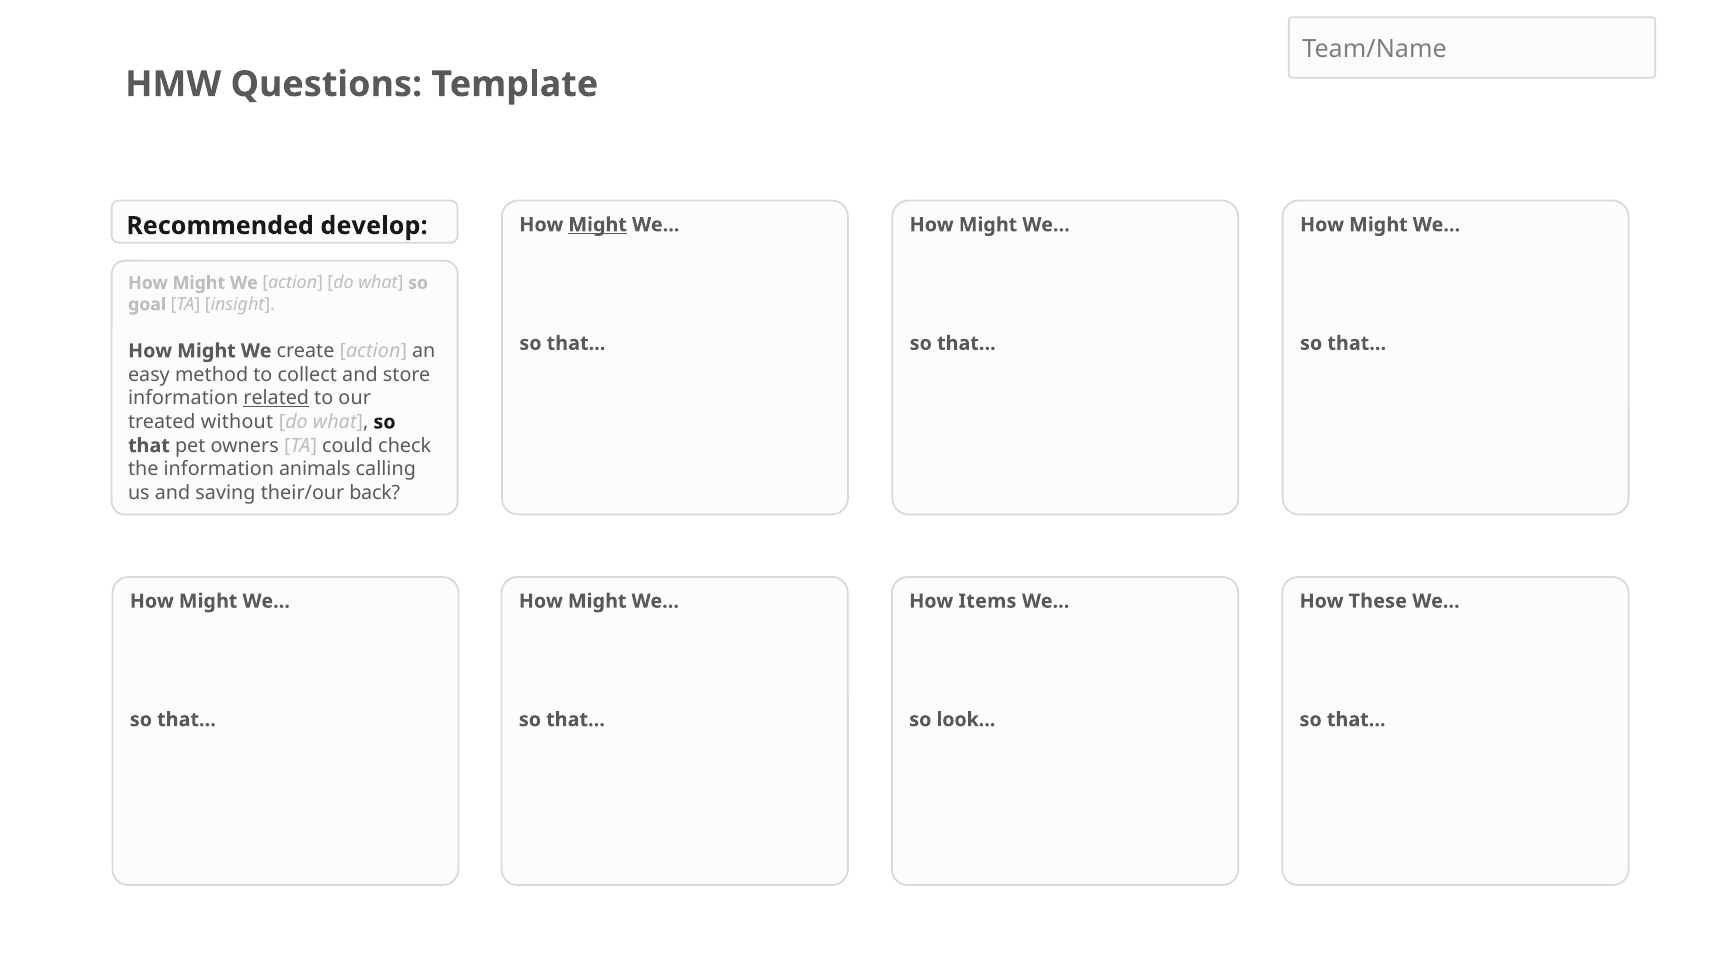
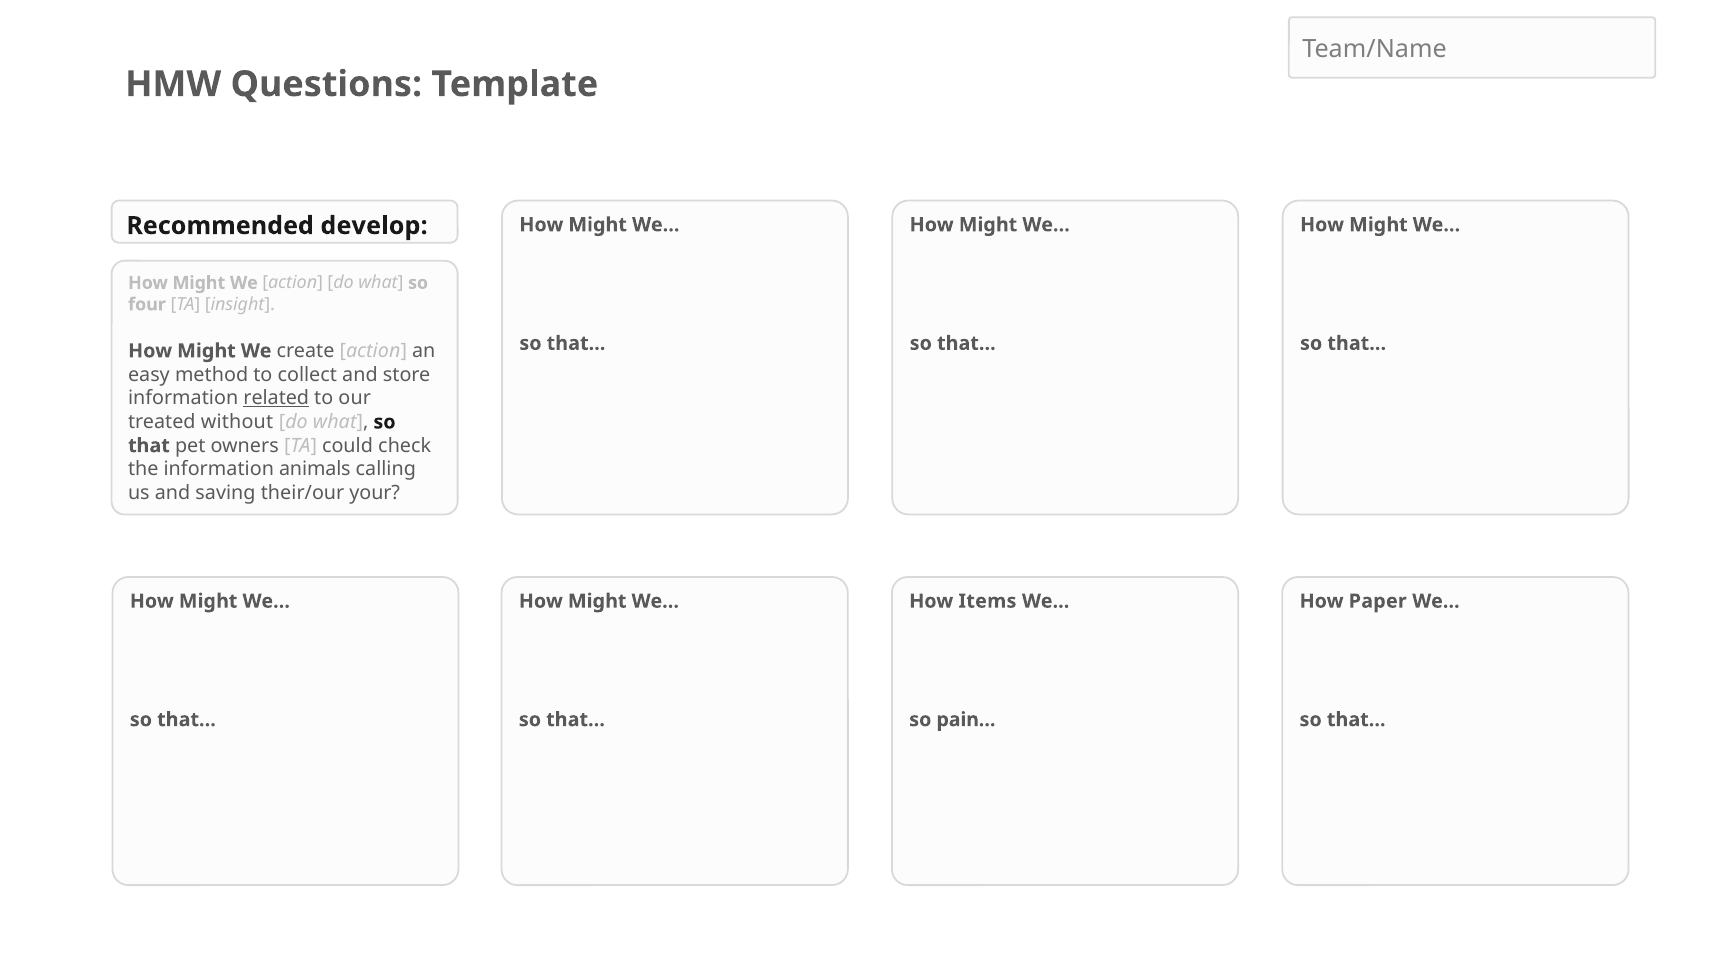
Might at (598, 225) underline: present -> none
goal: goal -> four
back: back -> your
These: These -> Paper
look…: look… -> pain…
